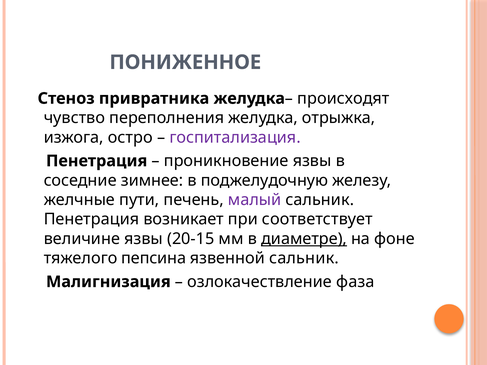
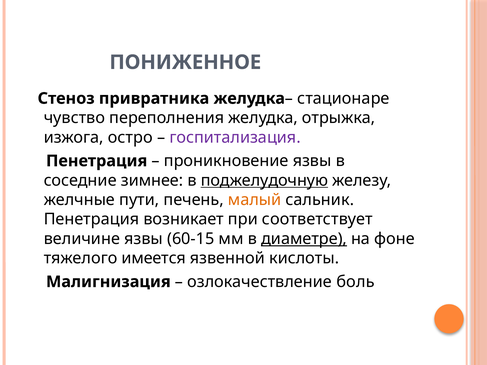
происходят: происходят -> стационаре
поджелудочную underline: none -> present
малый colour: purple -> orange
20-15: 20-15 -> 60-15
пепсина: пепсина -> имеется
язвенной сальник: сальник -> кислоты
фаза: фаза -> боль
